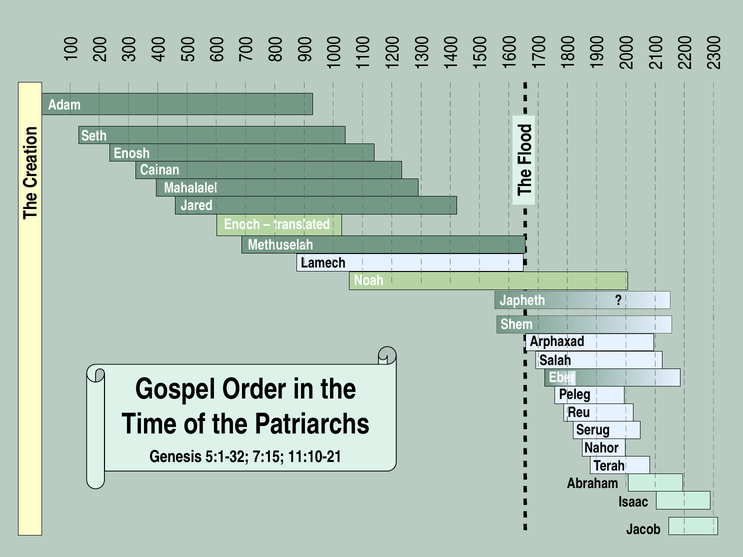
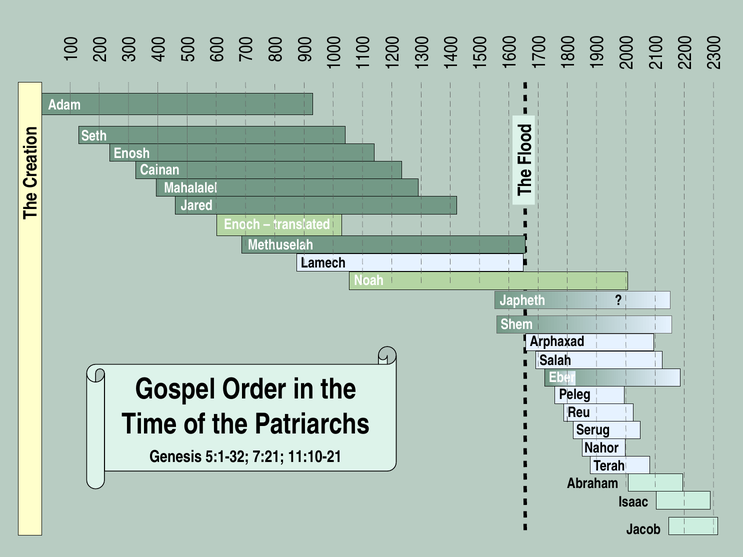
7:15: 7:15 -> 7:21
